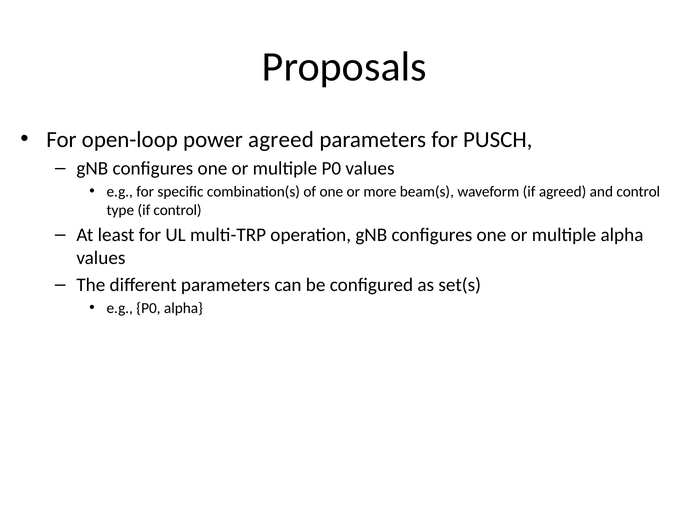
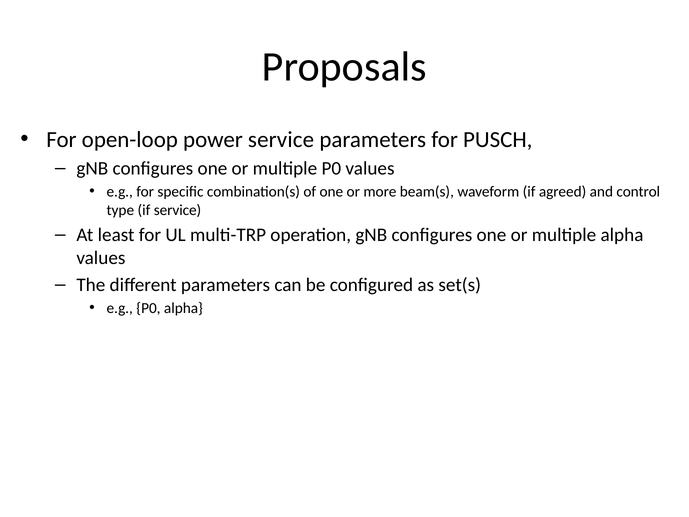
power agreed: agreed -> service
if control: control -> service
